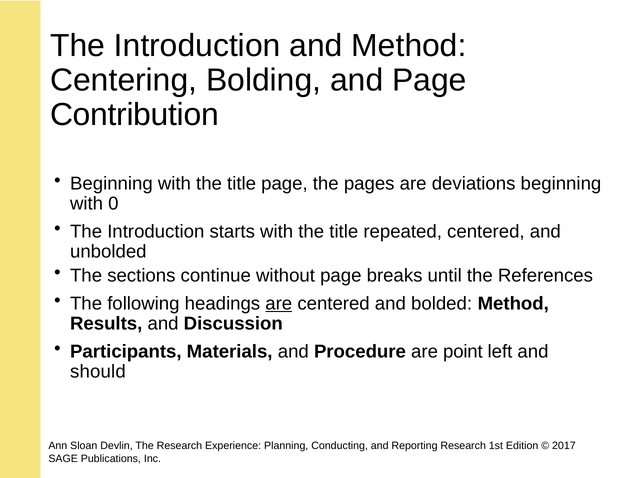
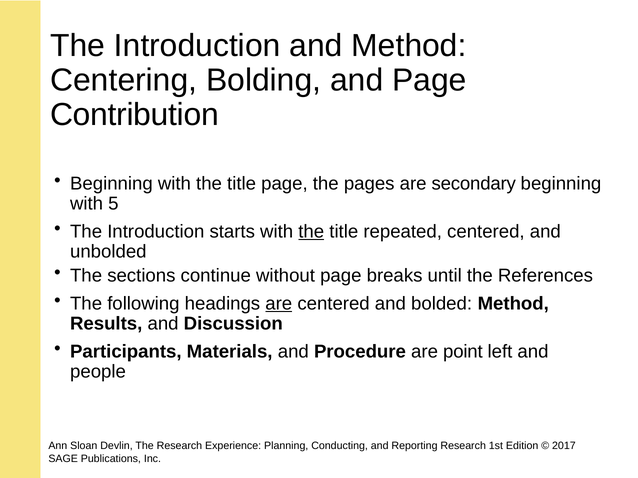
deviations: deviations -> secondary
0: 0 -> 5
the at (311, 232) underline: none -> present
should: should -> people
